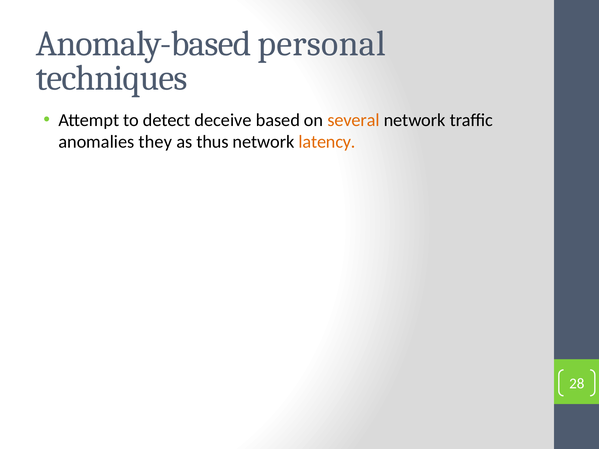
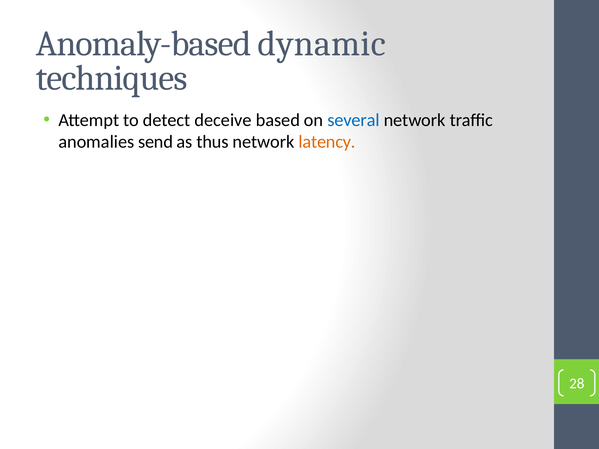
personal: personal -> dynamic
several colour: orange -> blue
they: they -> send
